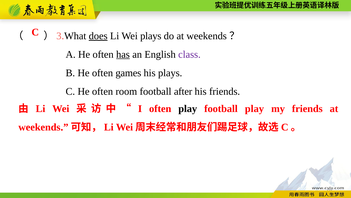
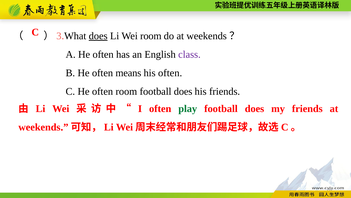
Wei plays: plays -> room
has underline: present -> none
games: games -> means
his plays: plays -> often
after at (183, 91): after -> does
play at (188, 108) colour: black -> green
play at (254, 108): play -> does
